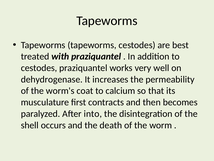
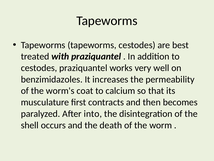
dehydrogenase: dehydrogenase -> benzimidazoles
